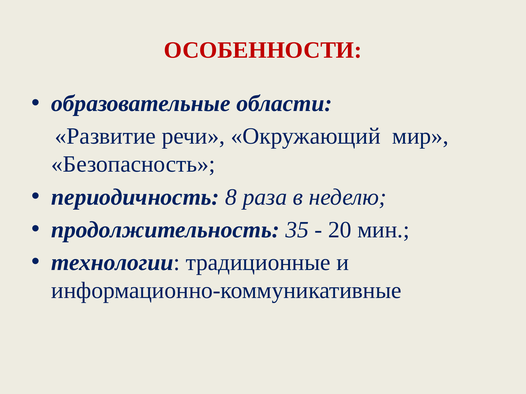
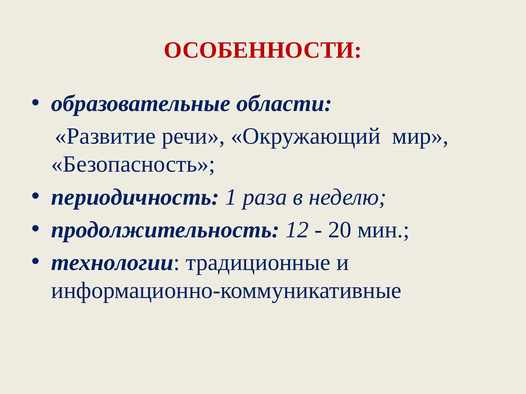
8: 8 -> 1
35: 35 -> 12
